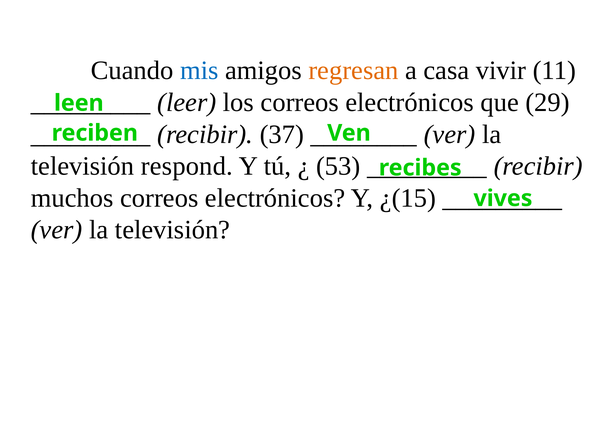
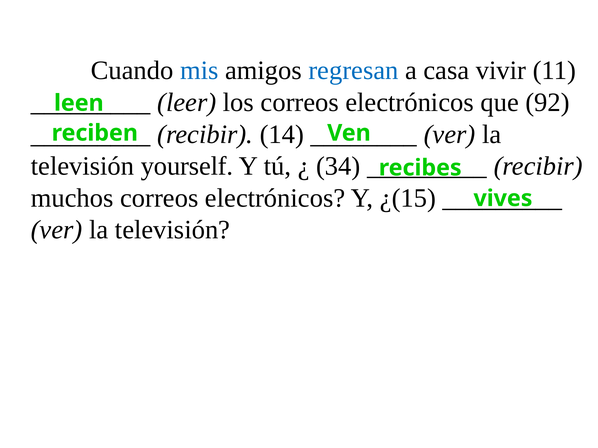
regresan colour: orange -> blue
29: 29 -> 92
37: 37 -> 14
respond: respond -> yourself
53: 53 -> 34
